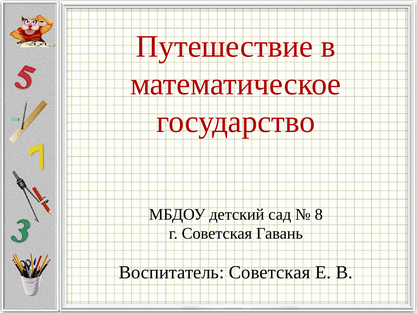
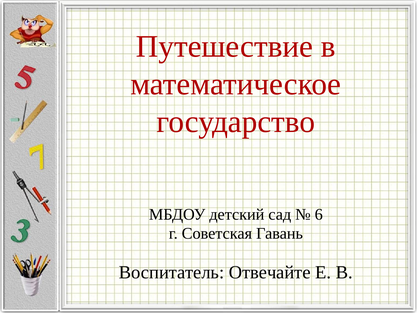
8: 8 -> 6
Воспитатель Советская: Советская -> Отвечайте
